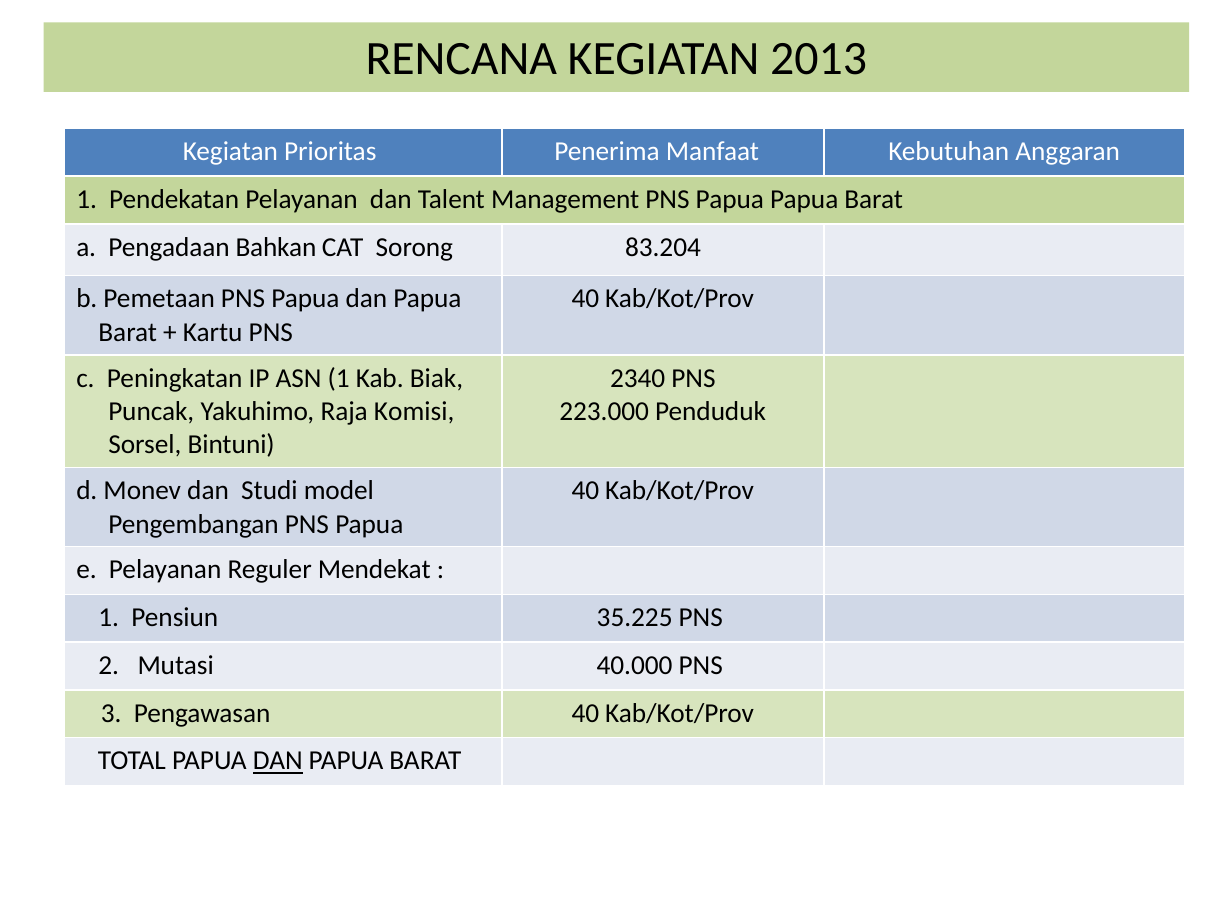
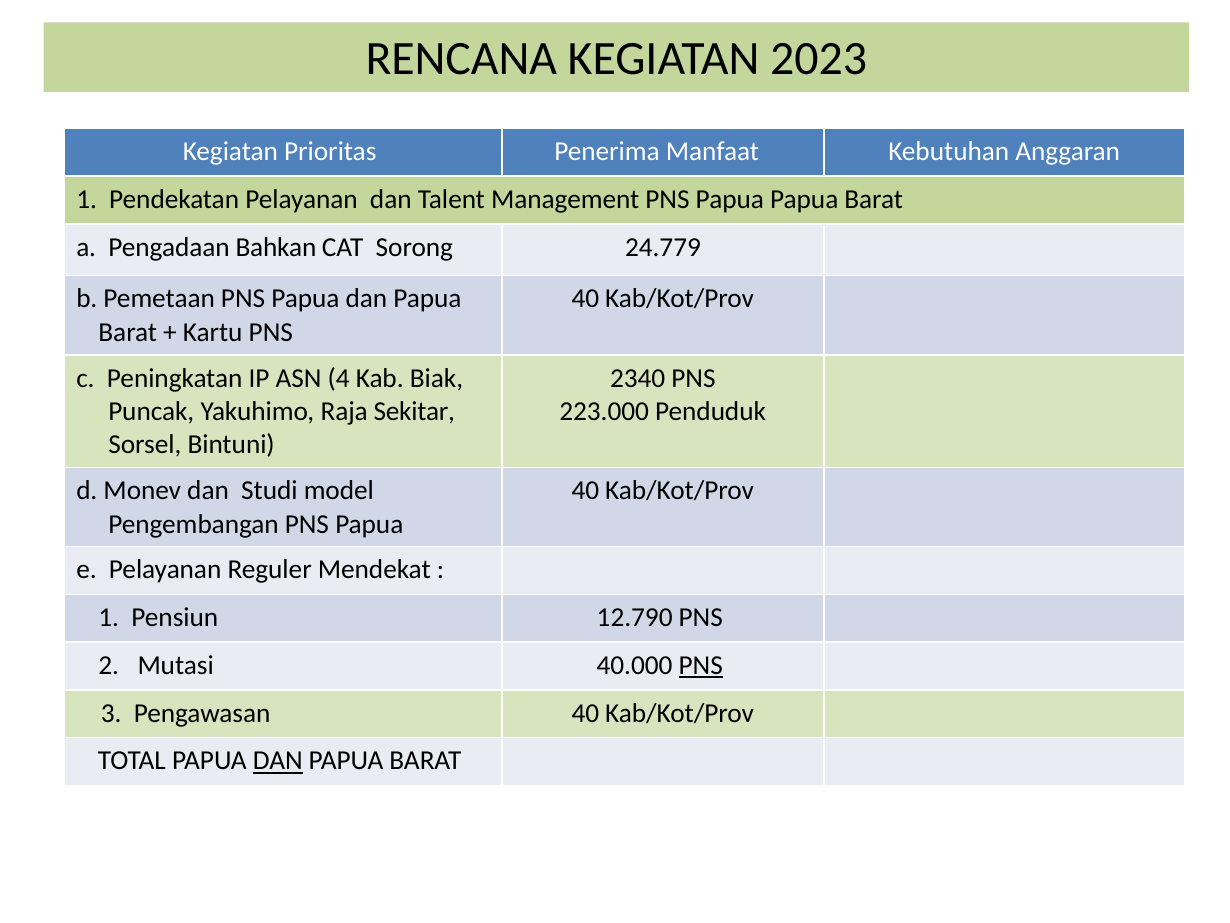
2013: 2013 -> 2023
83.204: 83.204 -> 24.779
ASN 1: 1 -> 4
Komisi: Komisi -> Sekitar
35.225: 35.225 -> 12.790
PNS at (701, 665) underline: none -> present
